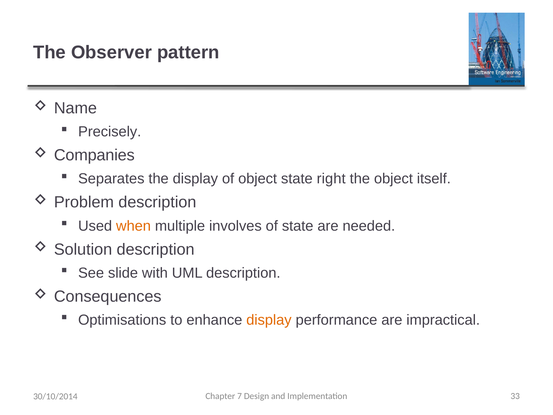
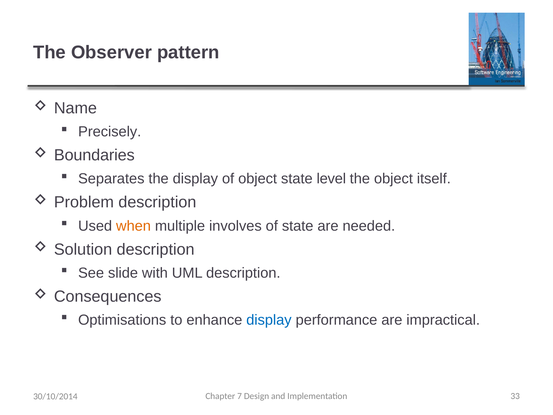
Companies: Companies -> Boundaries
right: right -> level
display at (269, 320) colour: orange -> blue
